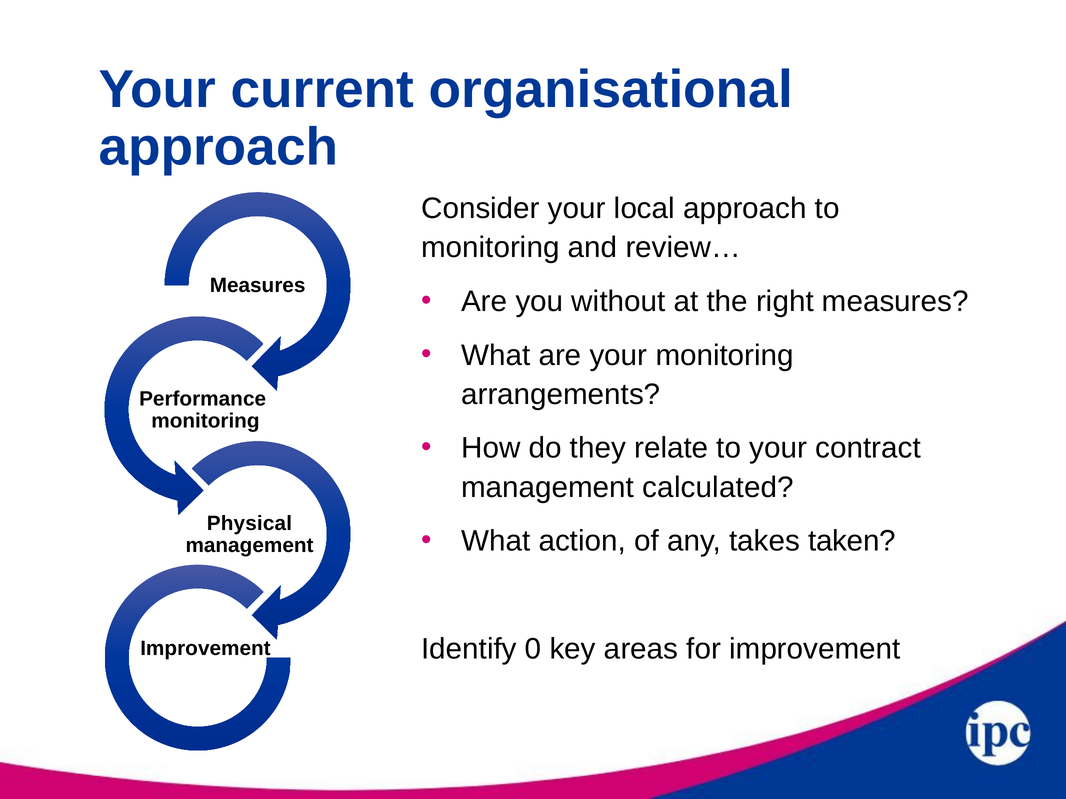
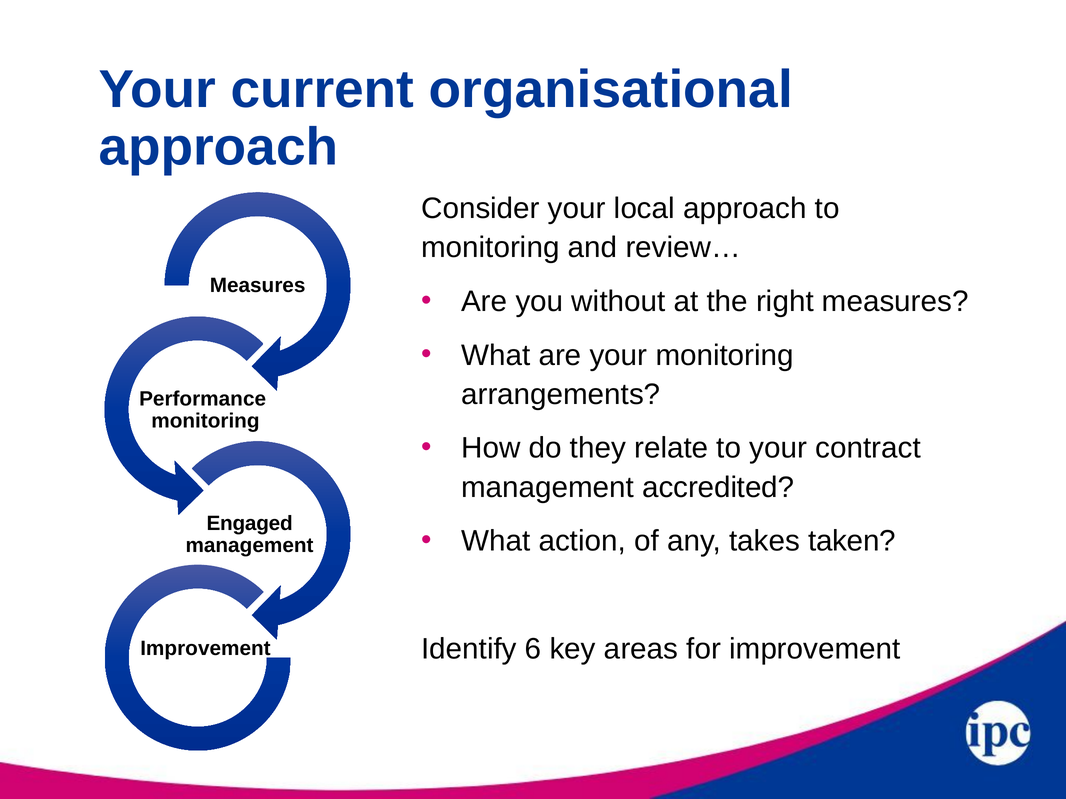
calculated: calculated -> accredited
Physical: Physical -> Engaged
0: 0 -> 6
